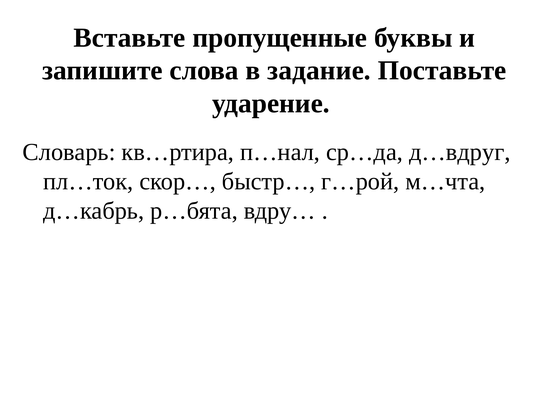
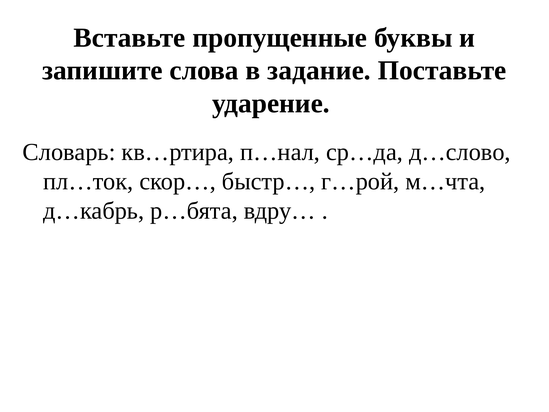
д…вдруг: д…вдруг -> д…слово
